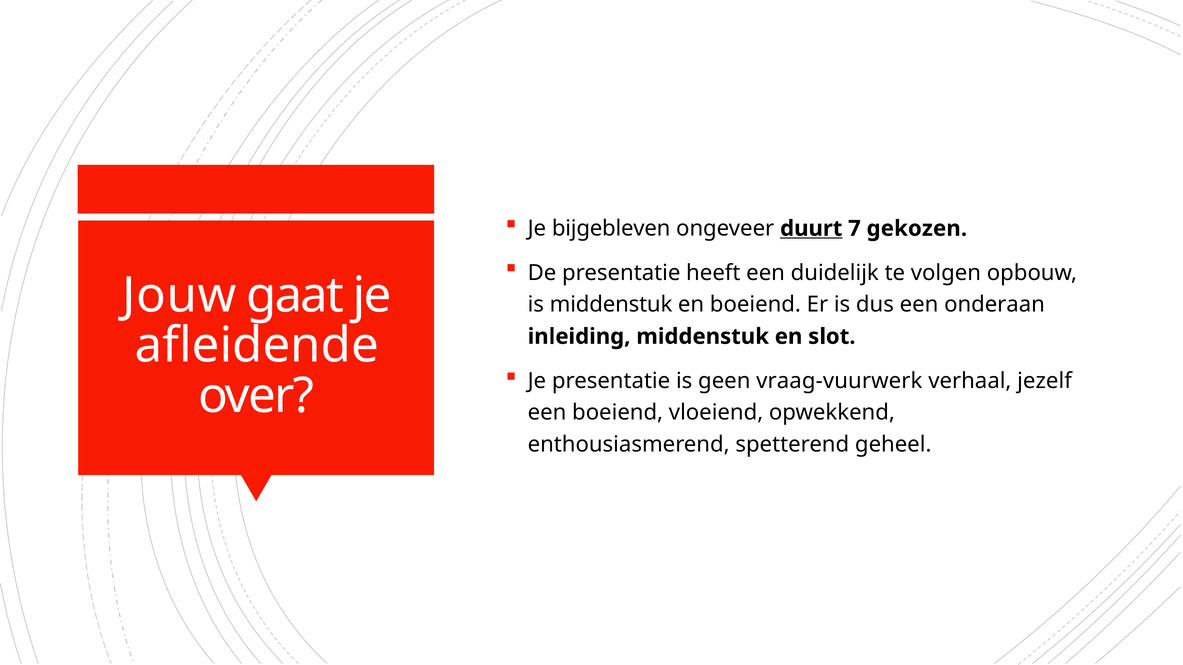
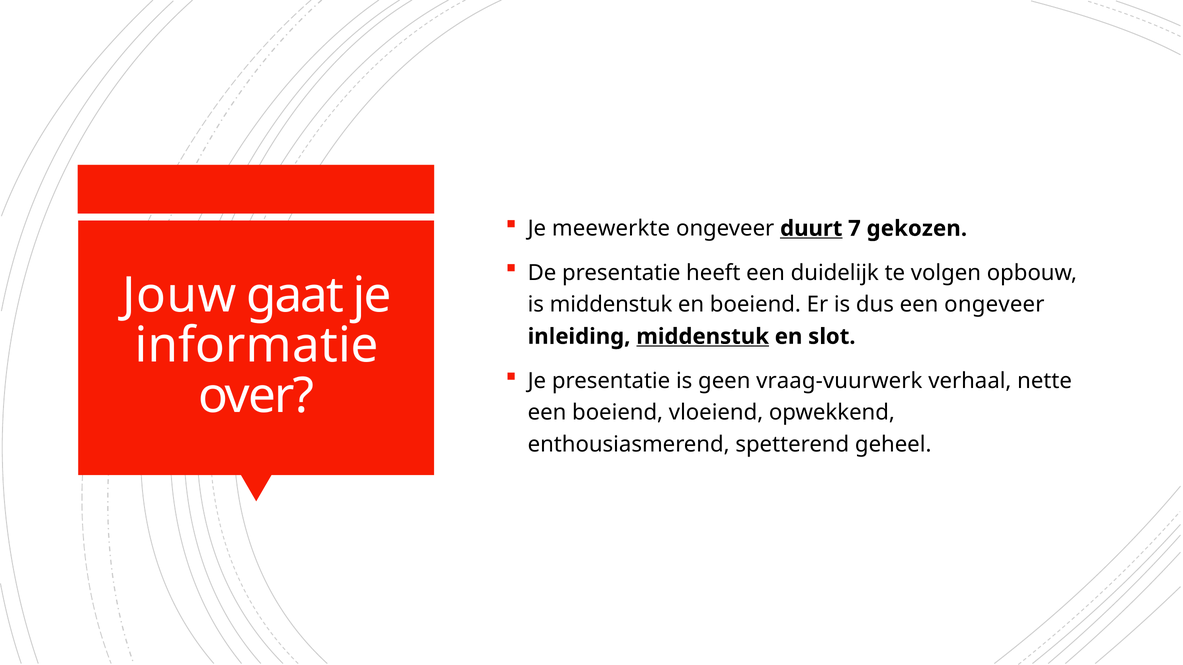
bijgebleven: bijgebleven -> meewerkte
een onderaan: onderaan -> ongeveer
afleidende: afleidende -> informatie
middenstuk at (703, 337) underline: none -> present
jezelf: jezelf -> nette
